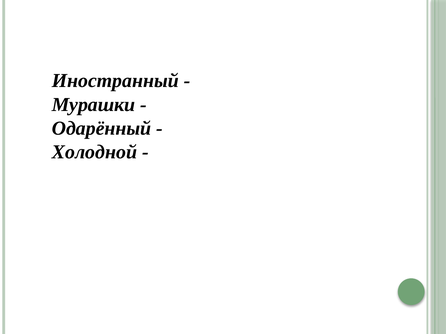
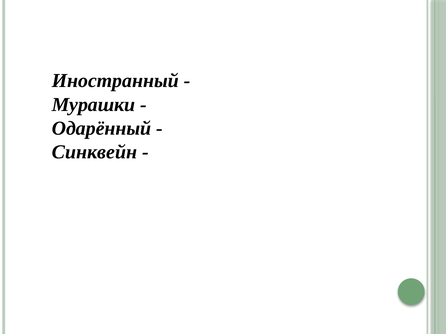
Холодной: Холодной -> Синквейн
